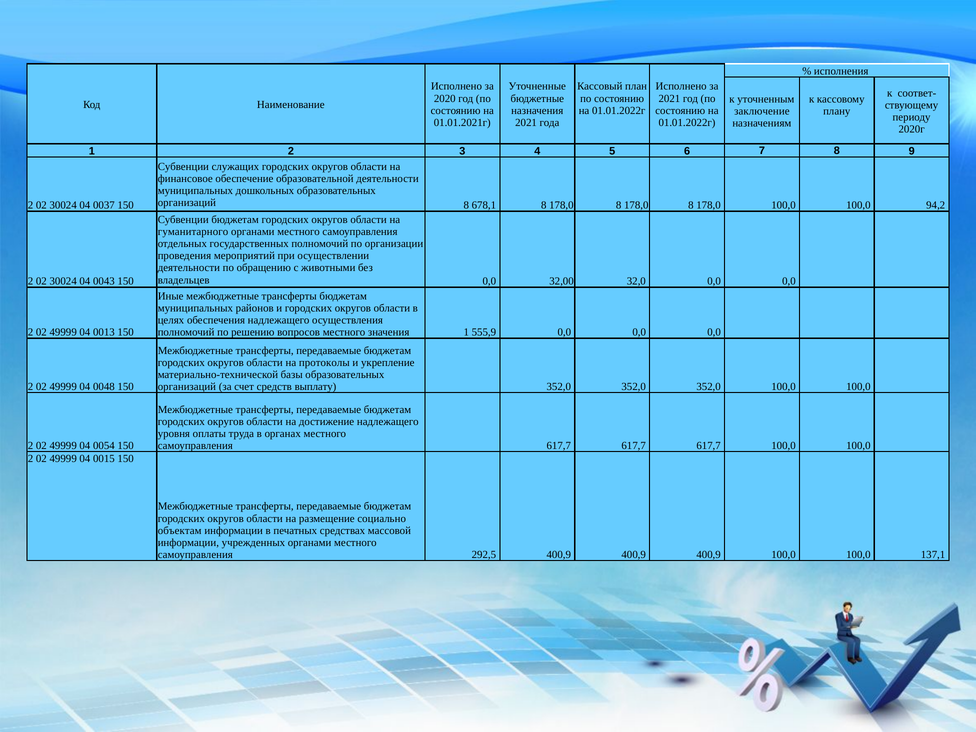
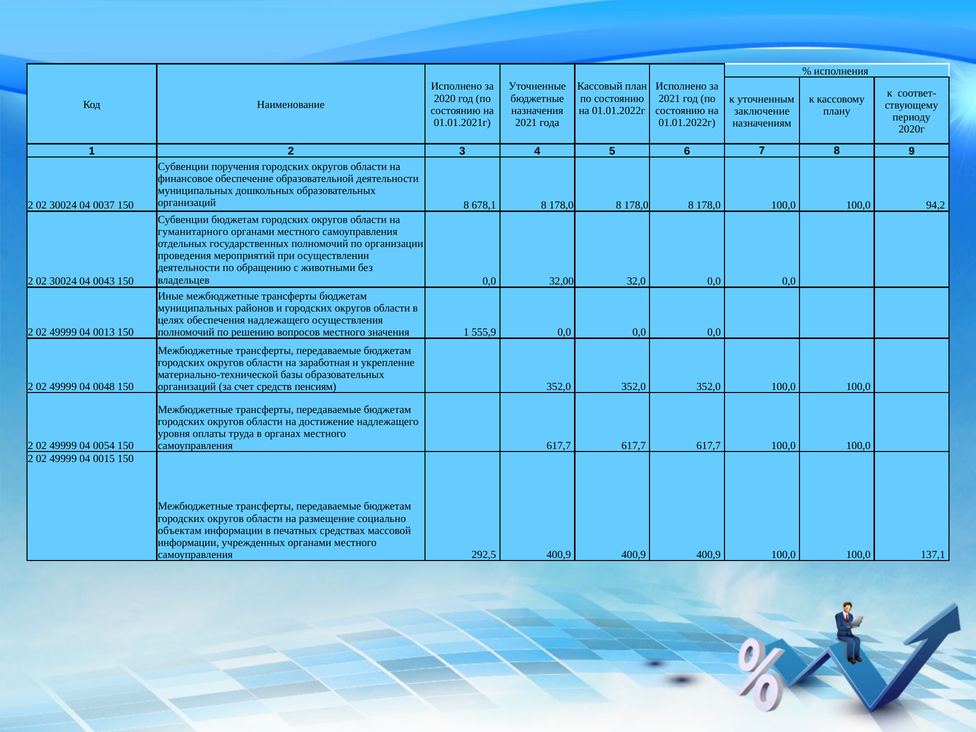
служащих: служащих -> поручения
протоколы: протоколы -> заработная
выплату: выплату -> пенсиям
